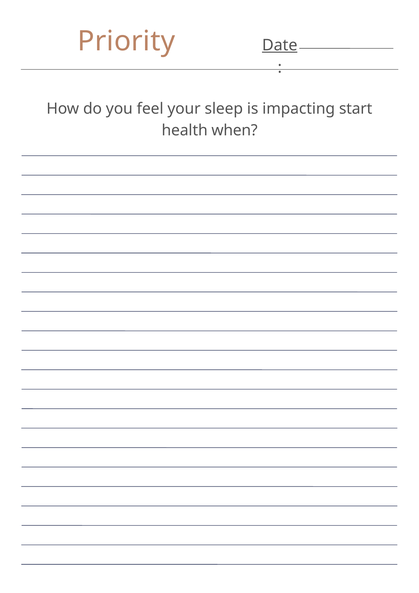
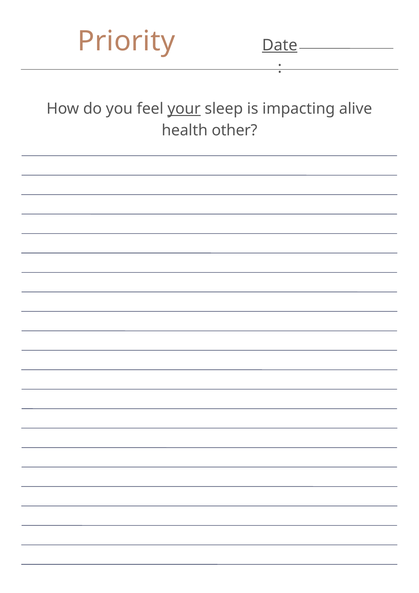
your underline: none -> present
start: start -> alive
when: when -> other
